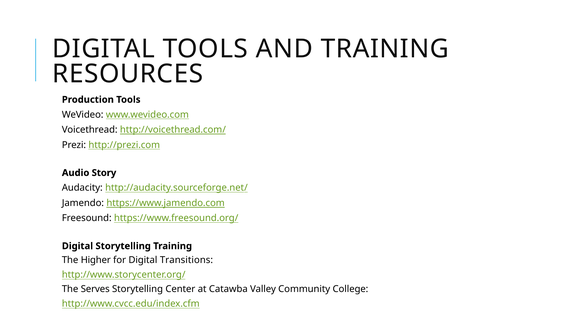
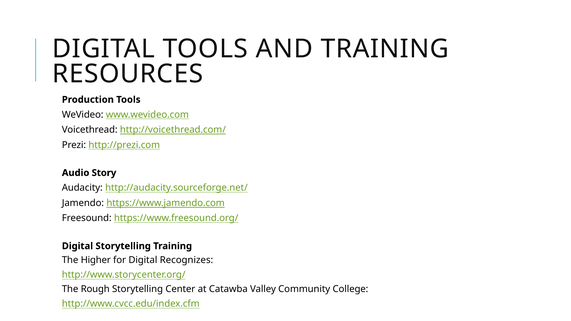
Transitions: Transitions -> Recognizes
Serves: Serves -> Rough
